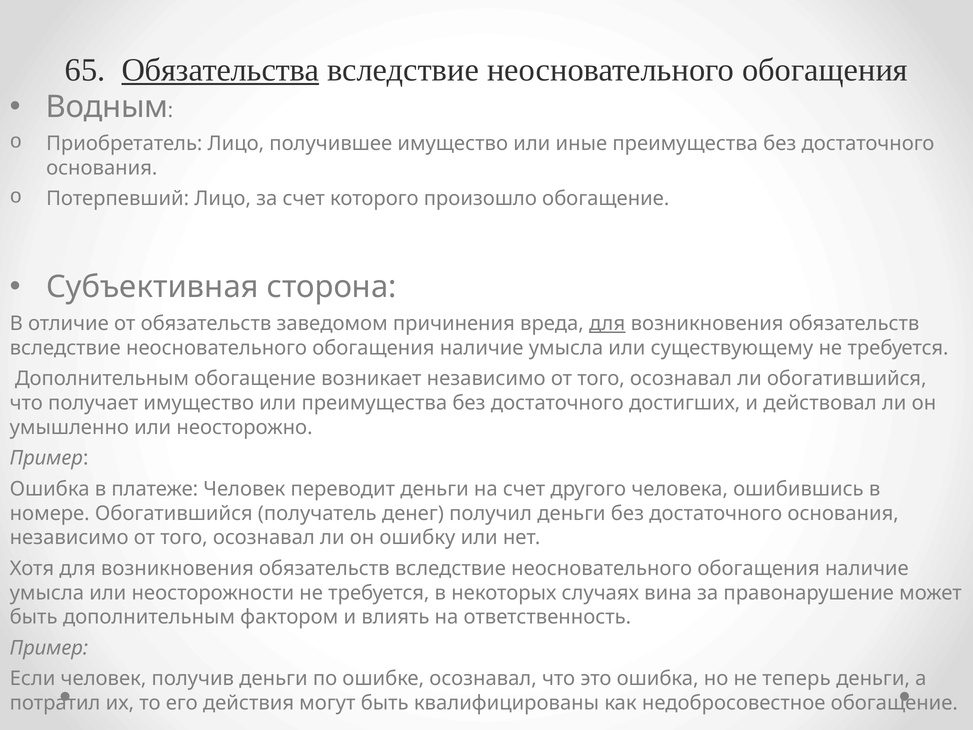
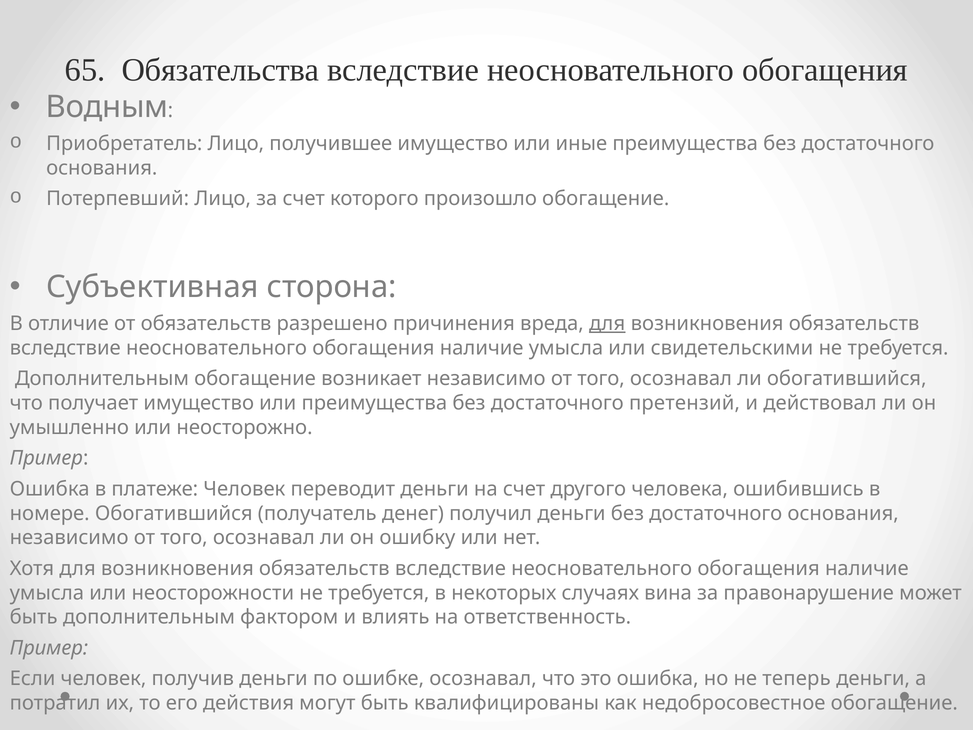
Обязательства underline: present -> none
заведомом: заведомом -> разрешено
существующему: существующему -> свидетельскими
достигших: достигших -> претензий
